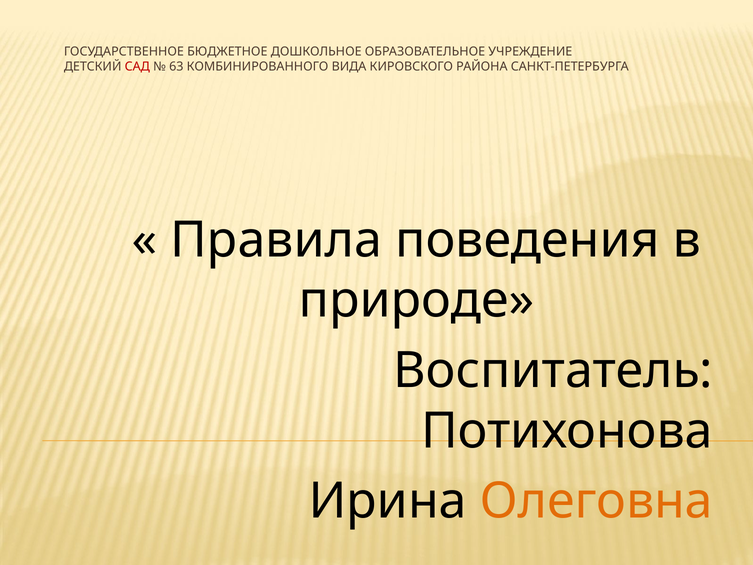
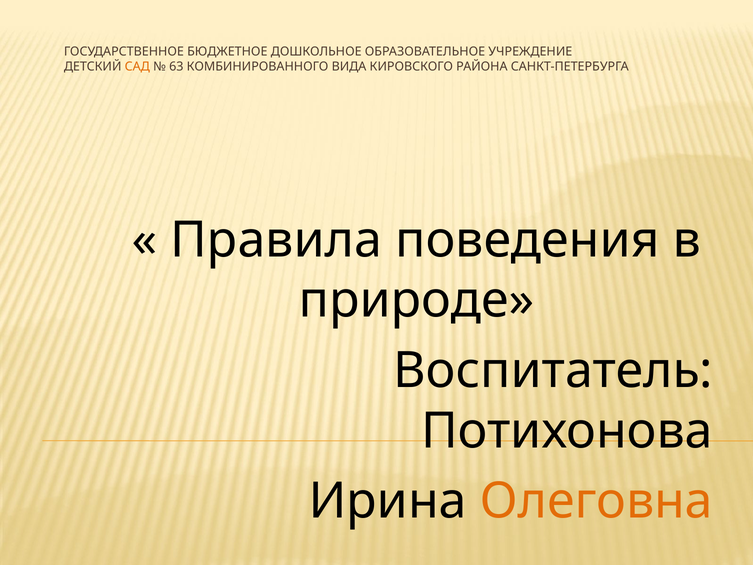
САД colour: red -> orange
